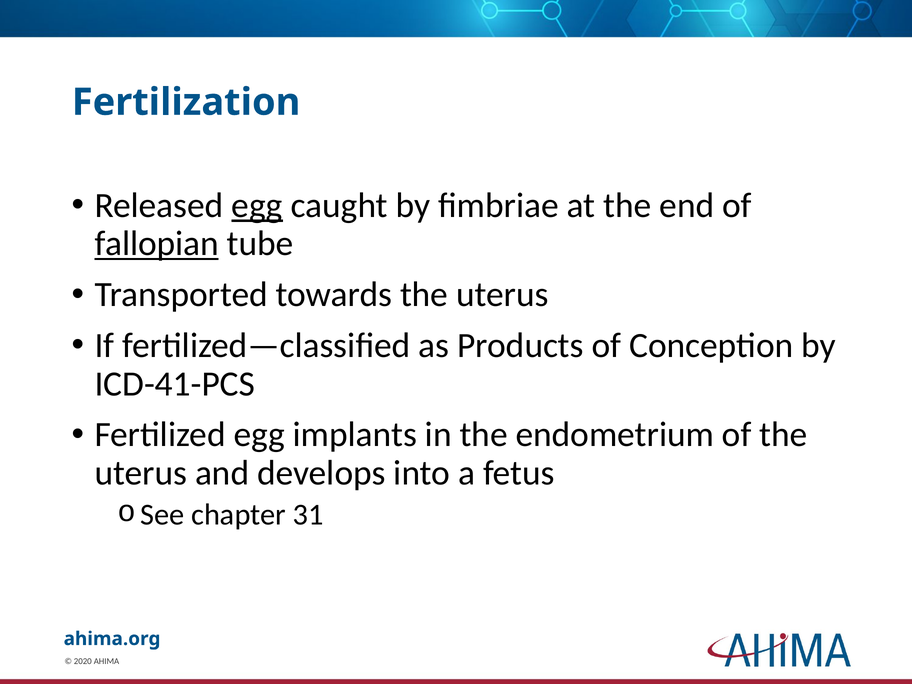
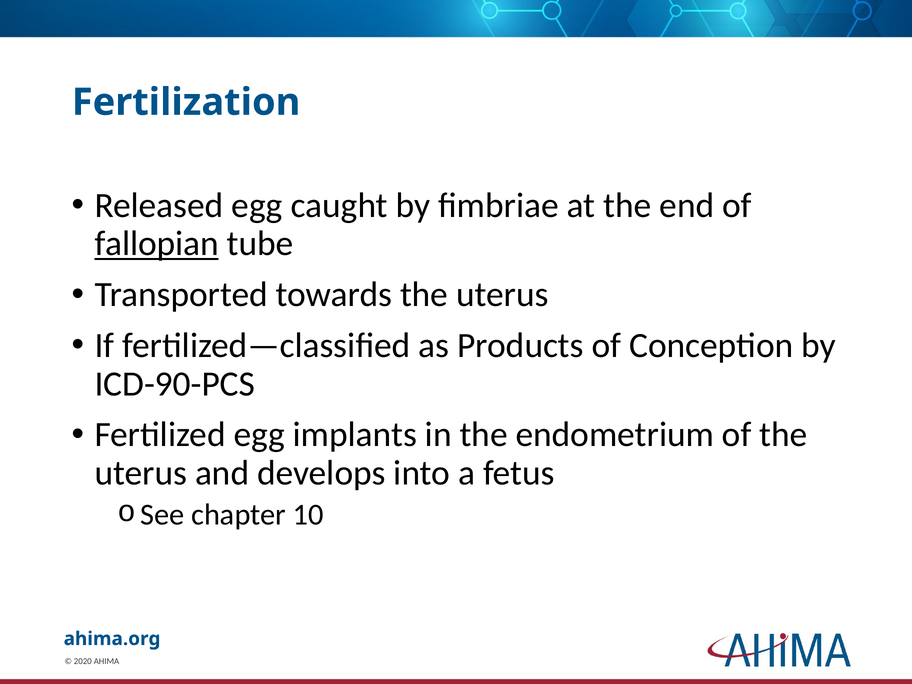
egg at (257, 206) underline: present -> none
ICD-41-PCS: ICD-41-PCS -> ICD-90-PCS
31: 31 -> 10
